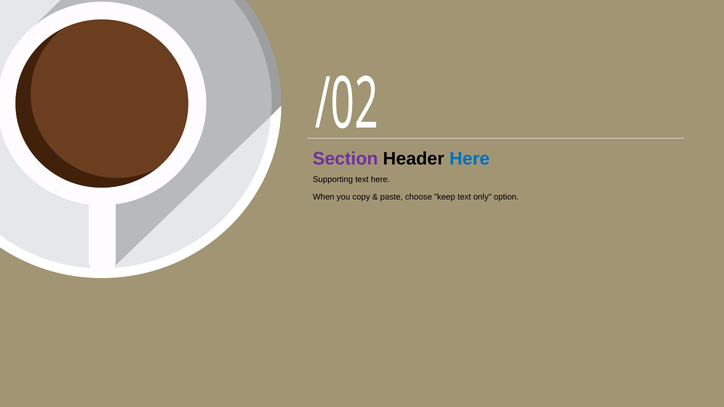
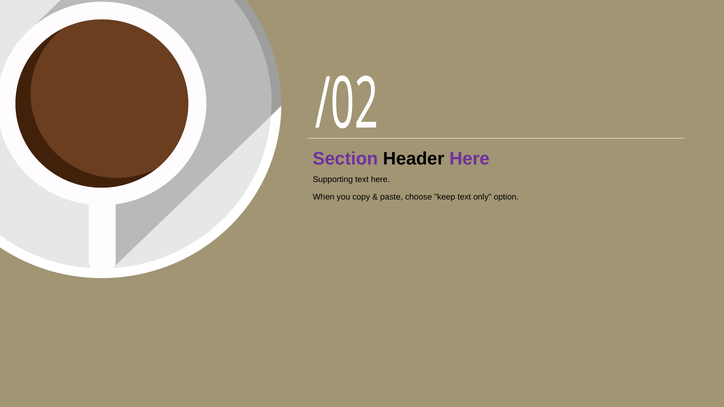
Here at (470, 159) colour: blue -> purple
